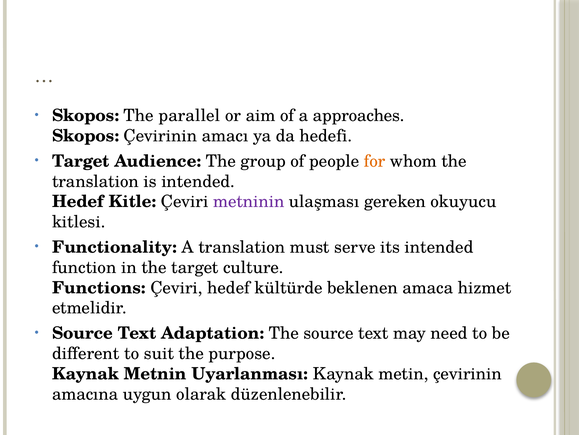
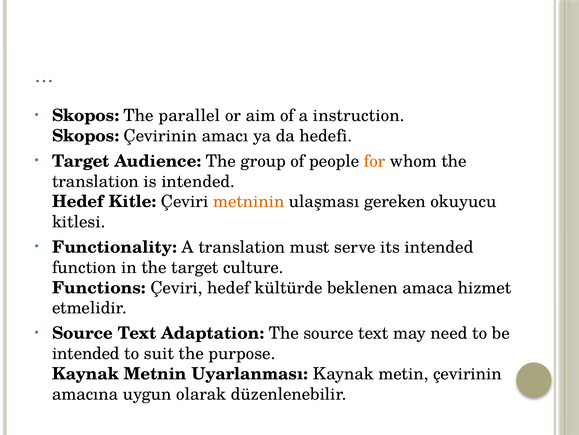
approaches: approaches -> instruction
metninin colour: purple -> orange
different at (86, 353): different -> intended
